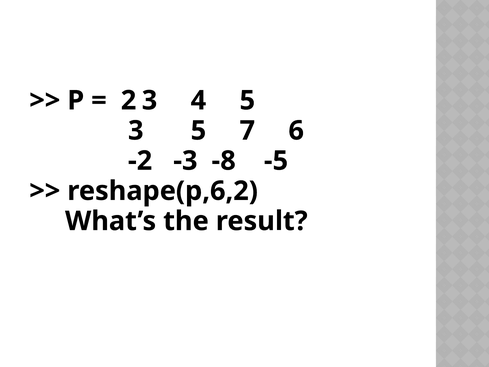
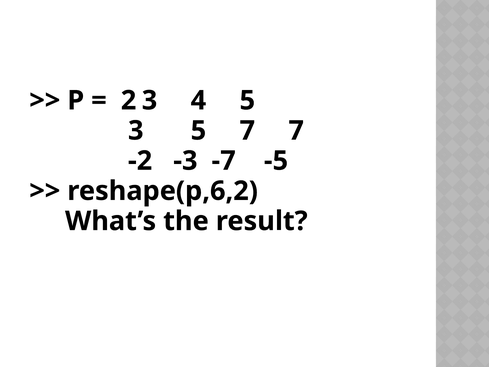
7 6: 6 -> 7
-8: -8 -> -7
